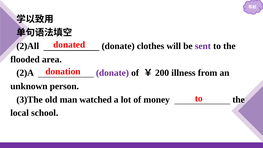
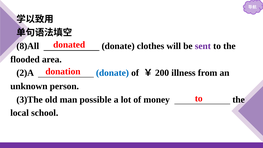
2)All: 2)All -> 8)All
donate at (112, 73) colour: purple -> blue
watched: watched -> possible
